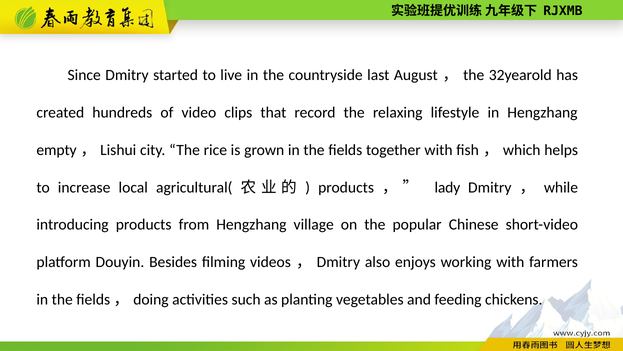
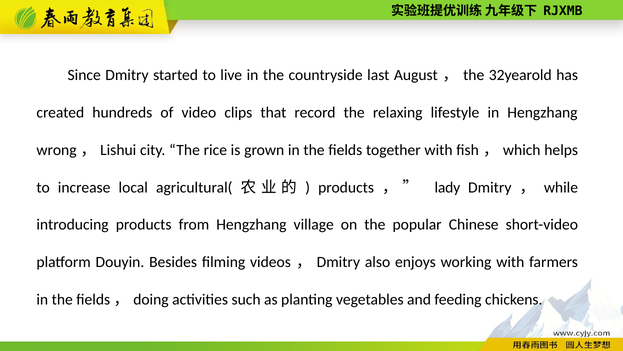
empty: empty -> wrong
